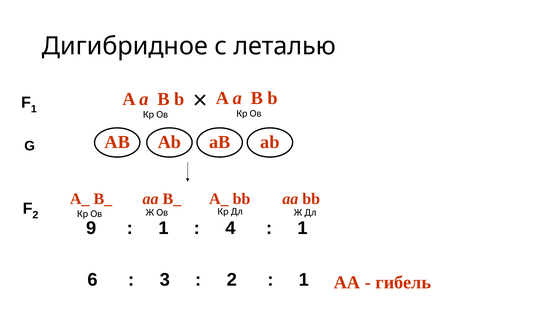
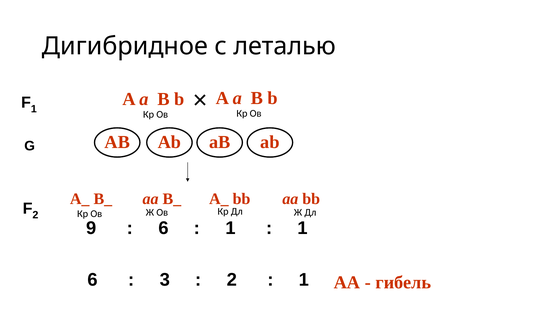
1 at (163, 228): 1 -> 6
4 at (231, 228): 4 -> 1
